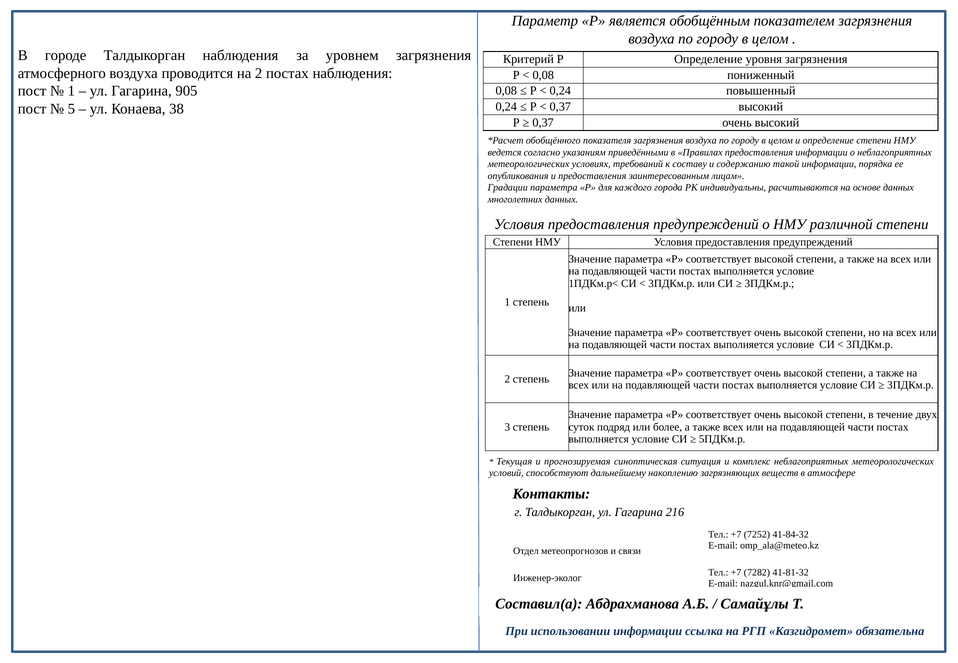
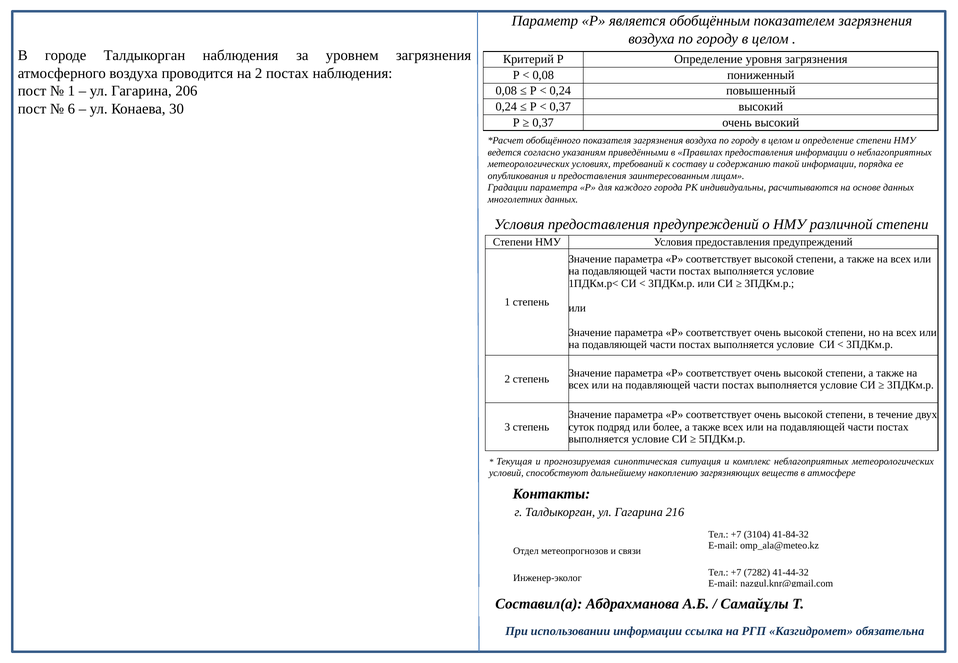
905: 905 -> 206
5: 5 -> 6
38: 38 -> 30
7252: 7252 -> 3104
41-81-32: 41-81-32 -> 41-44-32
